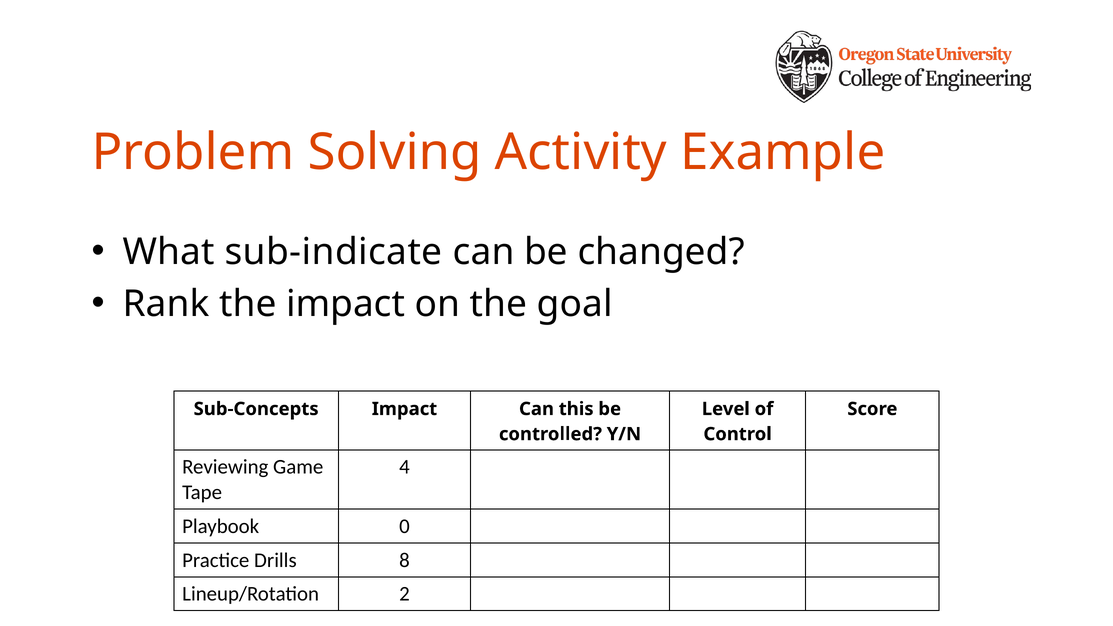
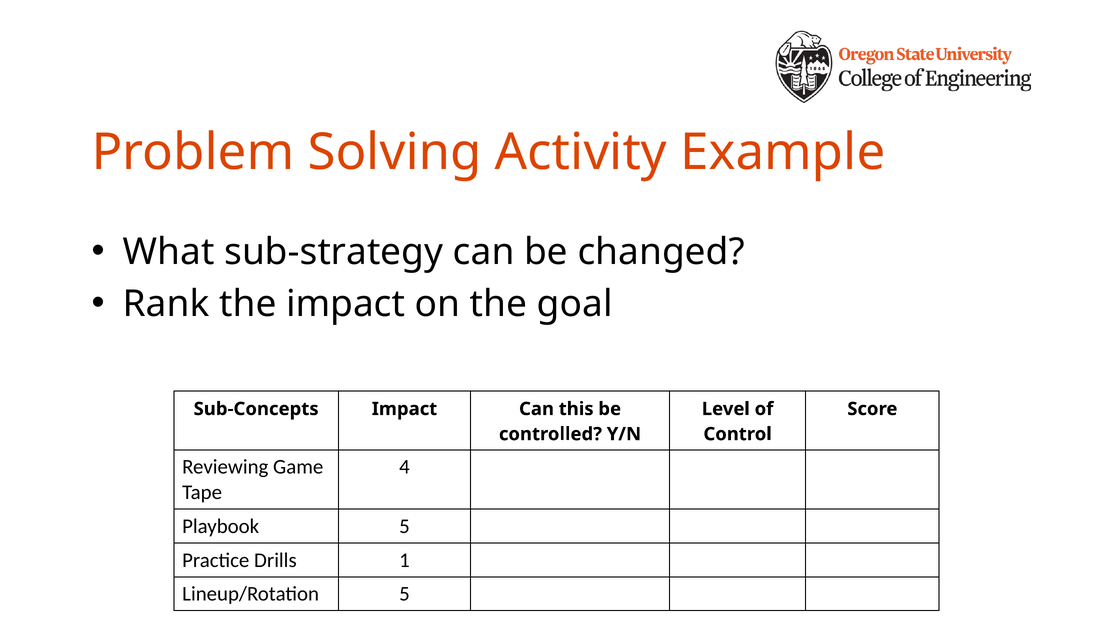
sub-indicate: sub-indicate -> sub-strategy
Playbook 0: 0 -> 5
8: 8 -> 1
Lineup/Rotation 2: 2 -> 5
